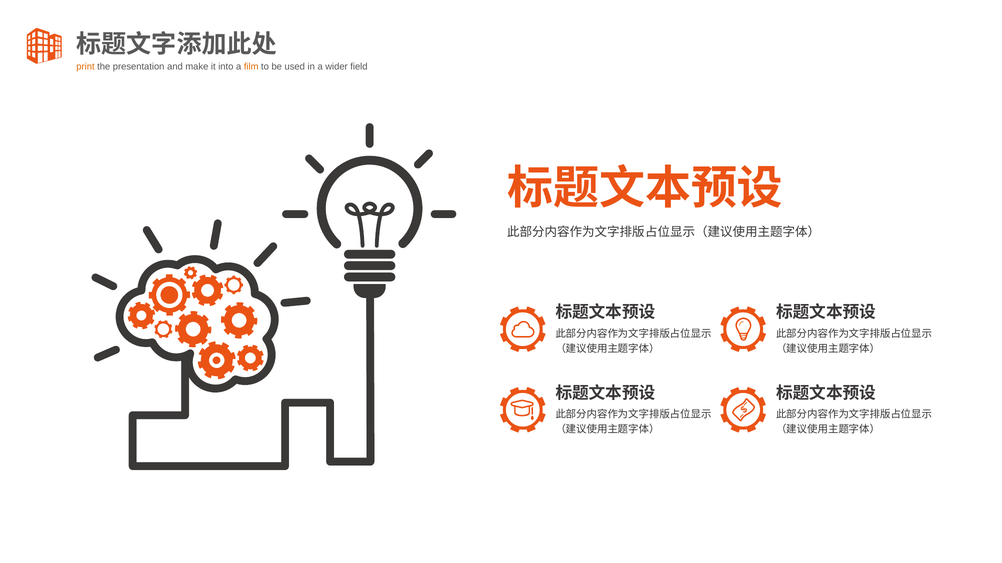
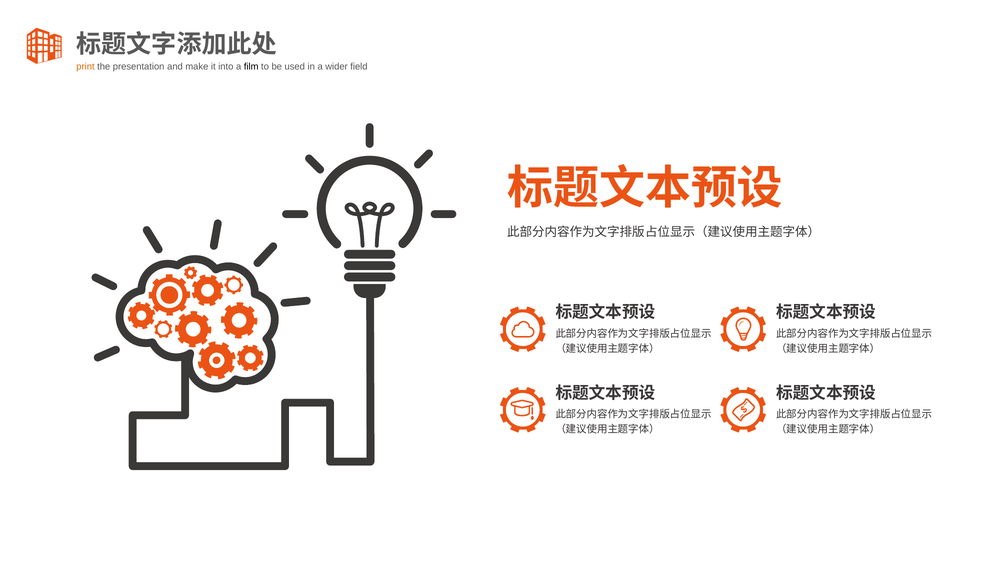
film colour: orange -> black
